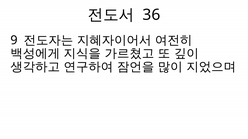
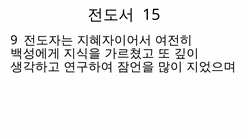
36: 36 -> 15
